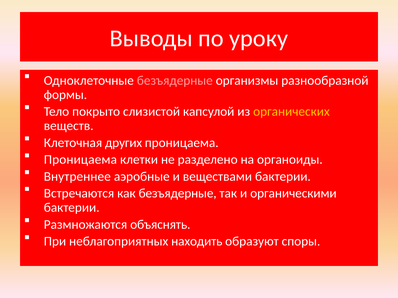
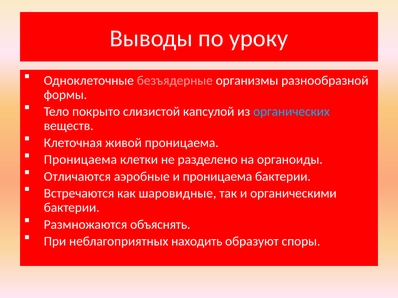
органических colour: yellow -> light blue
других: других -> живой
Внутреннее: Внутреннее -> Отличаются
и веществами: веществами -> проницаема
как безъядерные: безъядерные -> шаровидные
